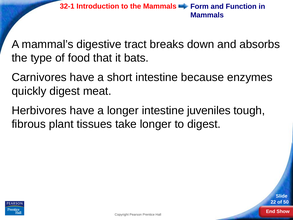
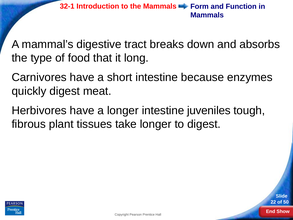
bats: bats -> long
